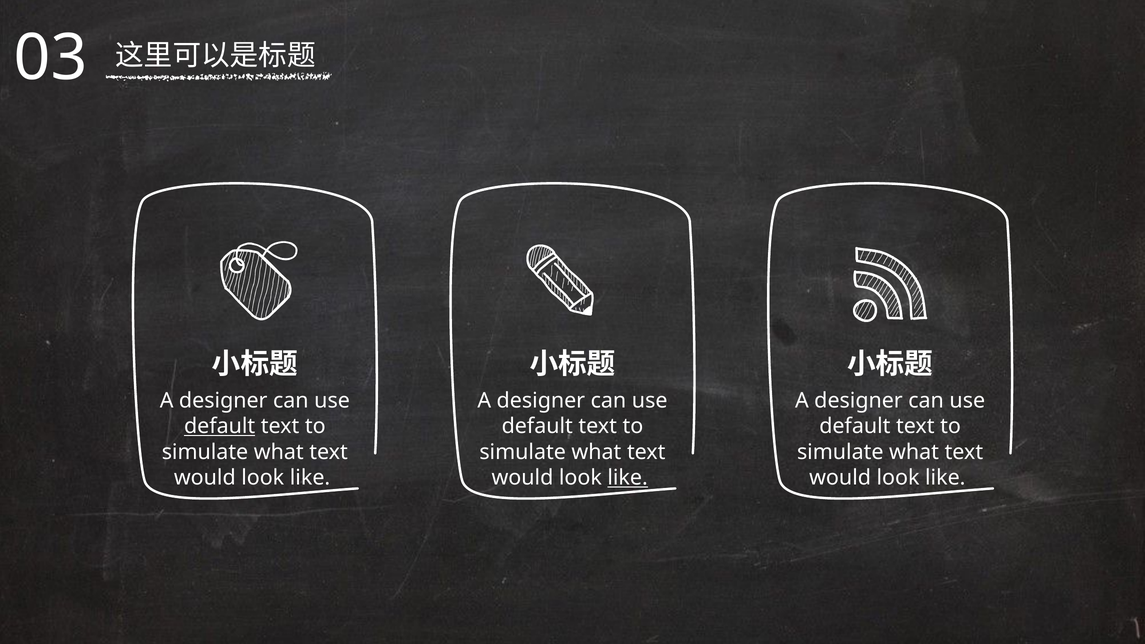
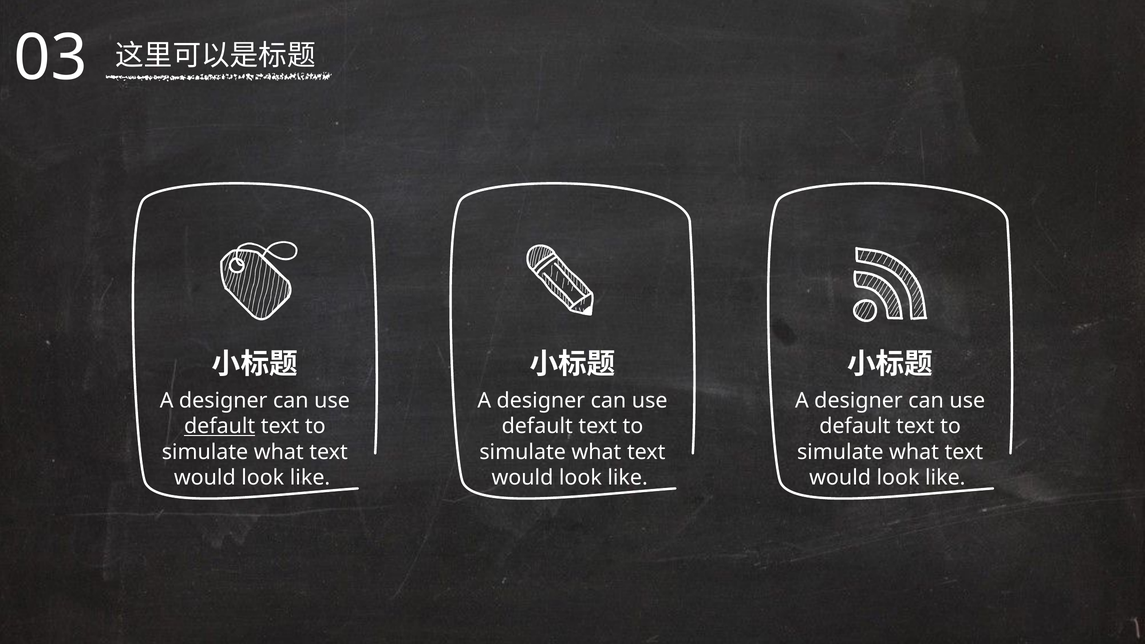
like at (628, 478) underline: present -> none
